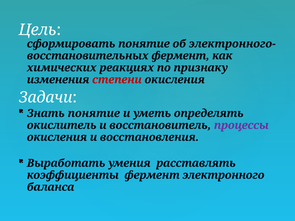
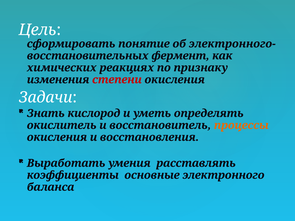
Знать понятие: понятие -> кислород
процессы colour: purple -> orange
коэффициенты фермент: фермент -> основные
